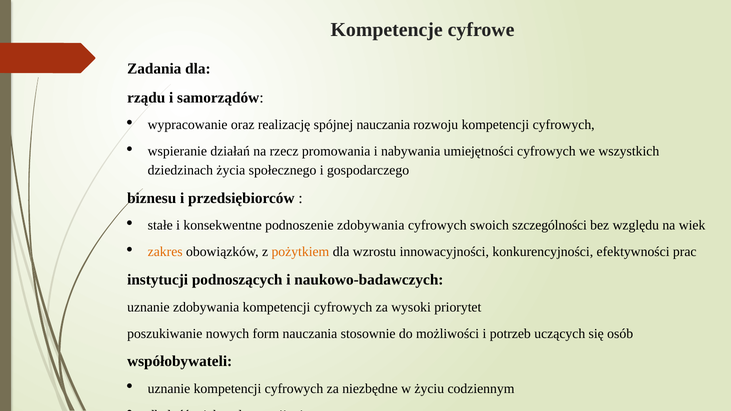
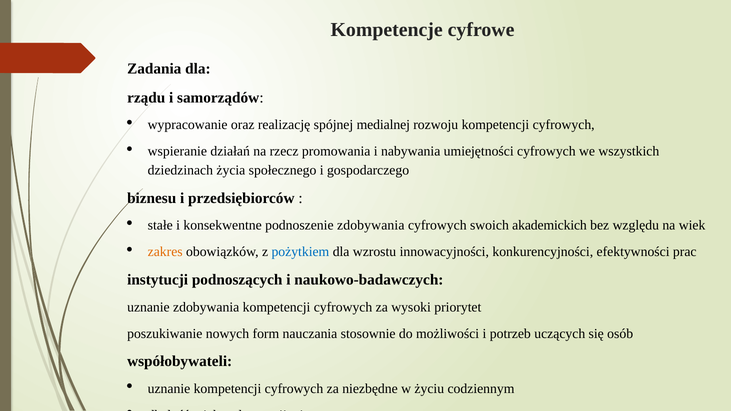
spójnej nauczania: nauczania -> medialnej
szczególności: szczególności -> akademickich
pożytkiem colour: orange -> blue
